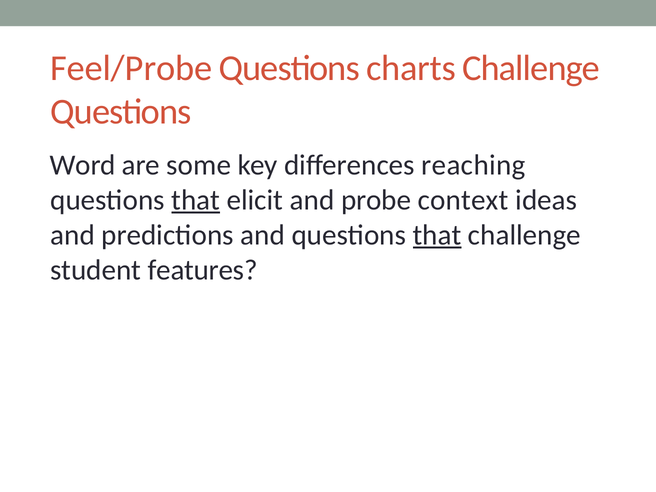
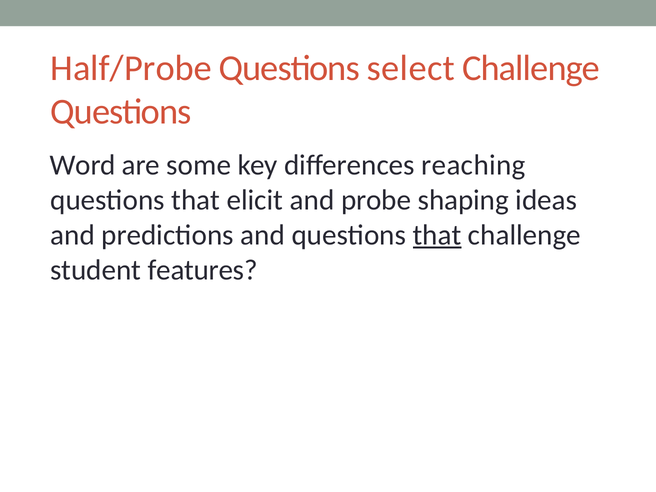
Feel/Probe: Feel/Probe -> Half/Probe
charts: charts -> select
that at (196, 200) underline: present -> none
context: context -> shaping
